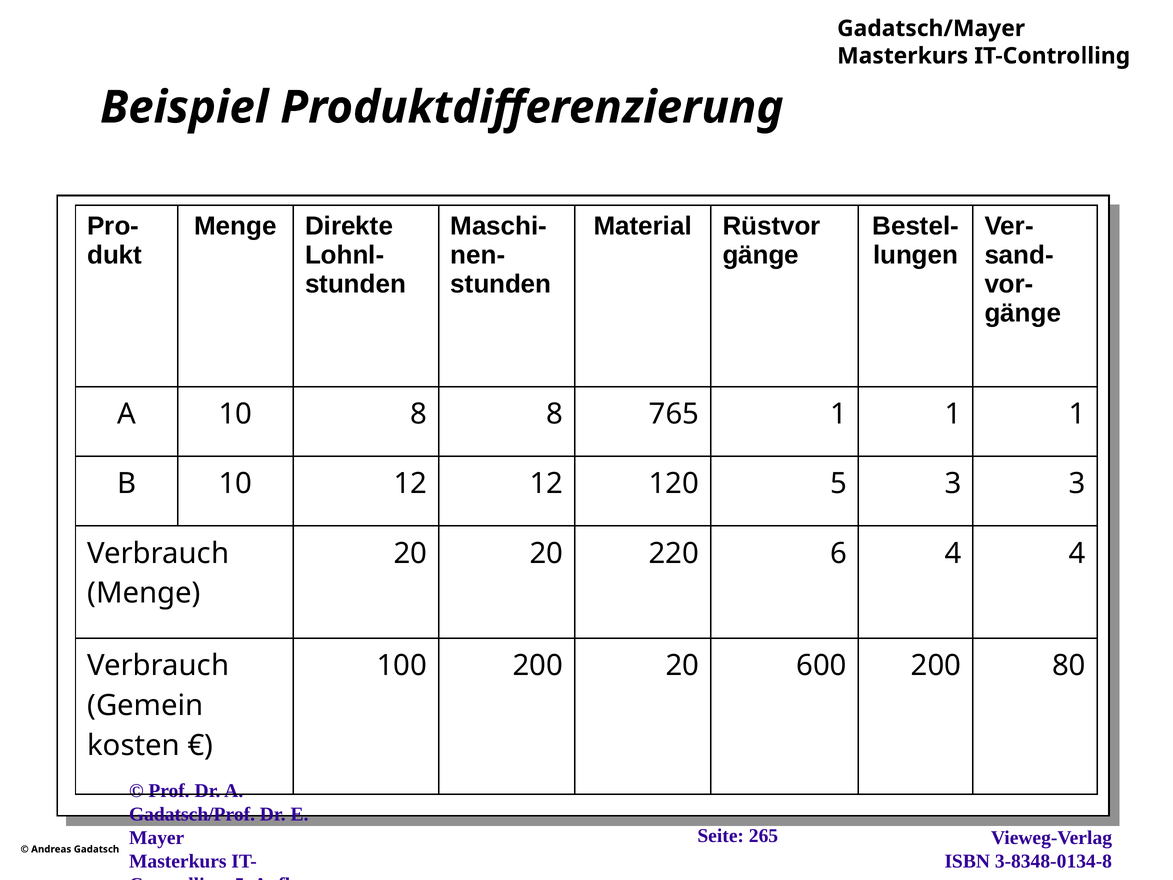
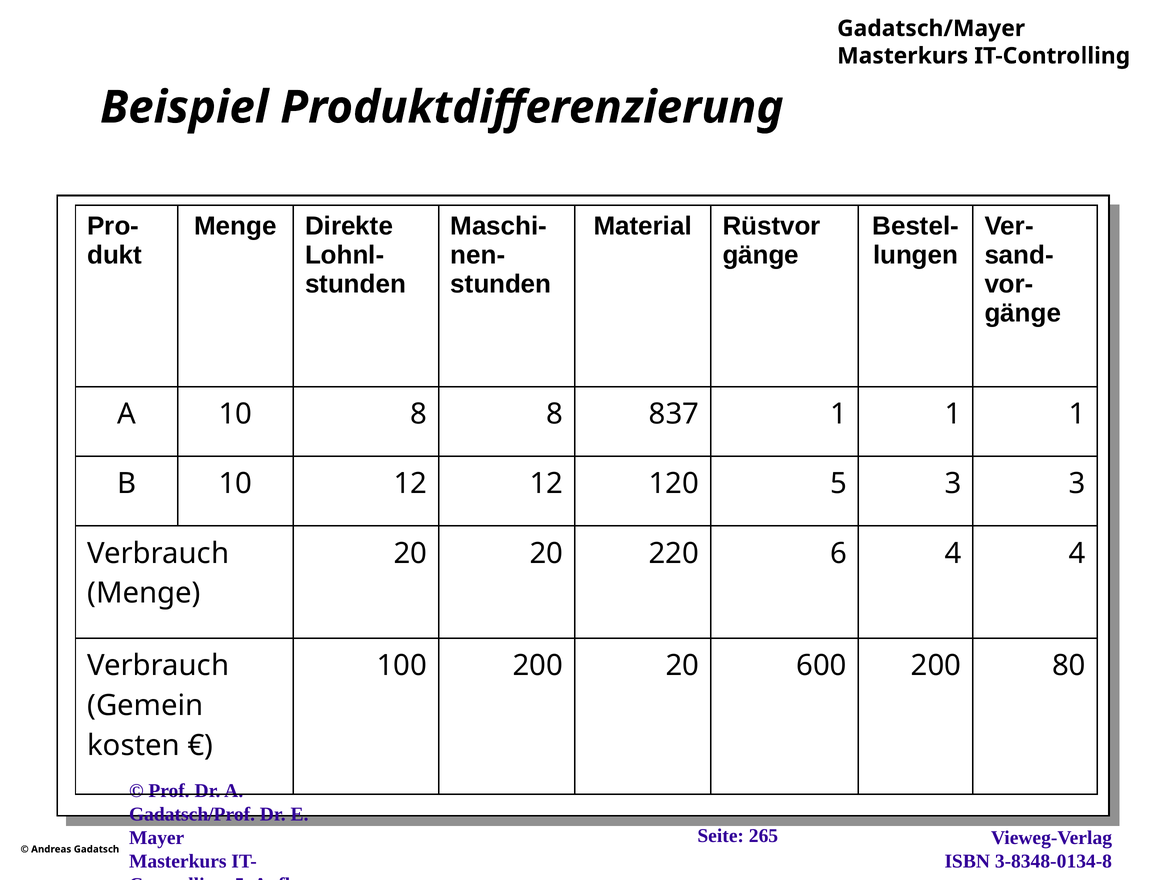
765: 765 -> 837
